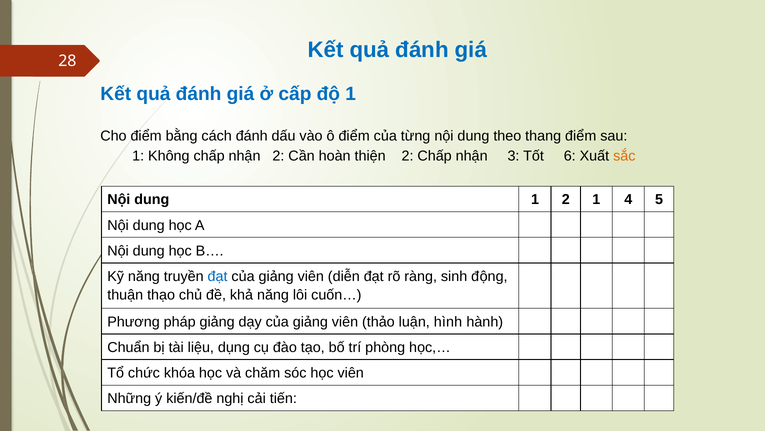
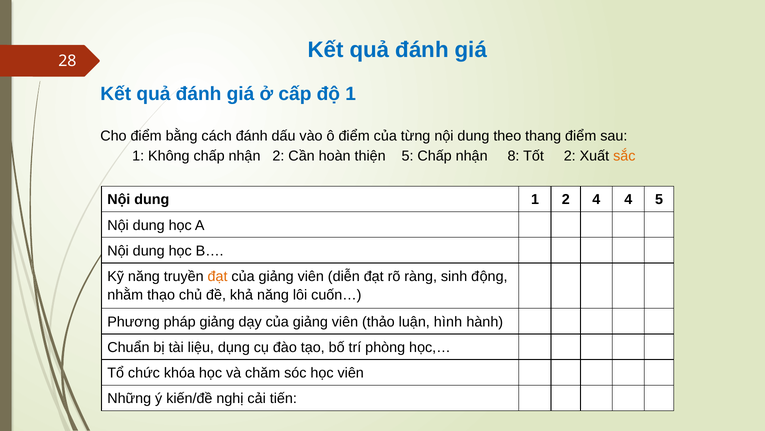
2 at (408, 156): 2 -> 5
3: 3 -> 8
Tốt 6: 6 -> 2
2 1: 1 -> 4
đạt at (218, 276) colour: blue -> orange
thuận: thuận -> nhằm
